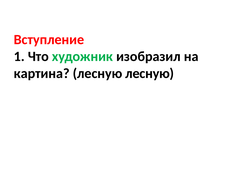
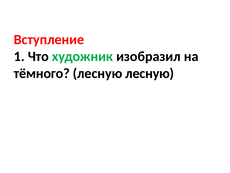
картина: картина -> тёмного
